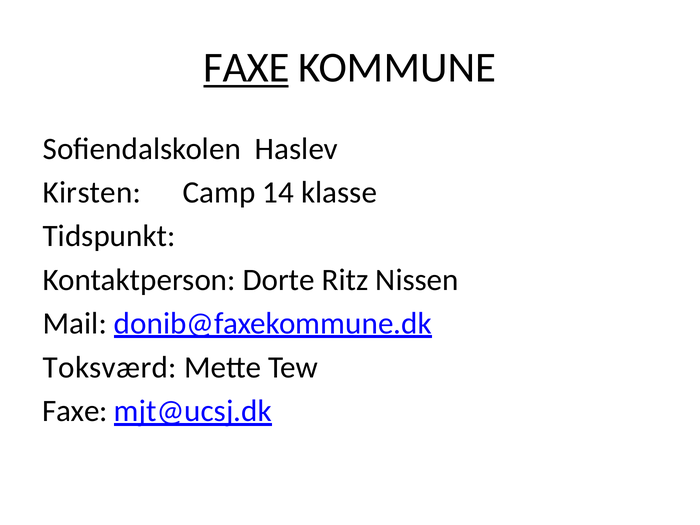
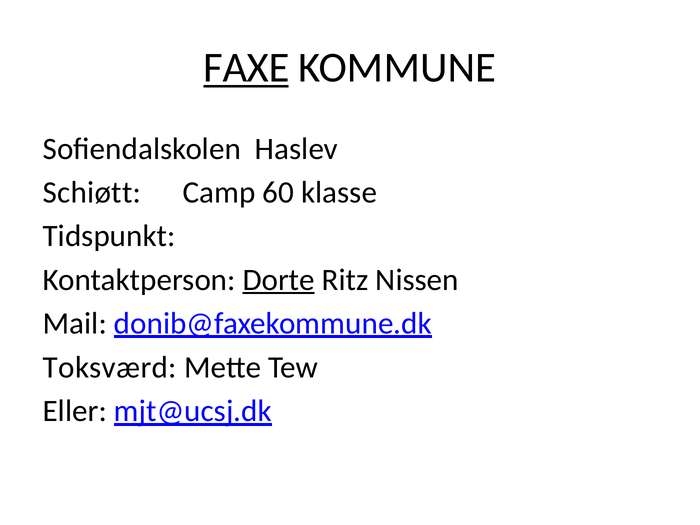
Kirsten: Kirsten -> Schiøtt
14: 14 -> 60
Dorte underline: none -> present
Faxe at (75, 411): Faxe -> Eller
